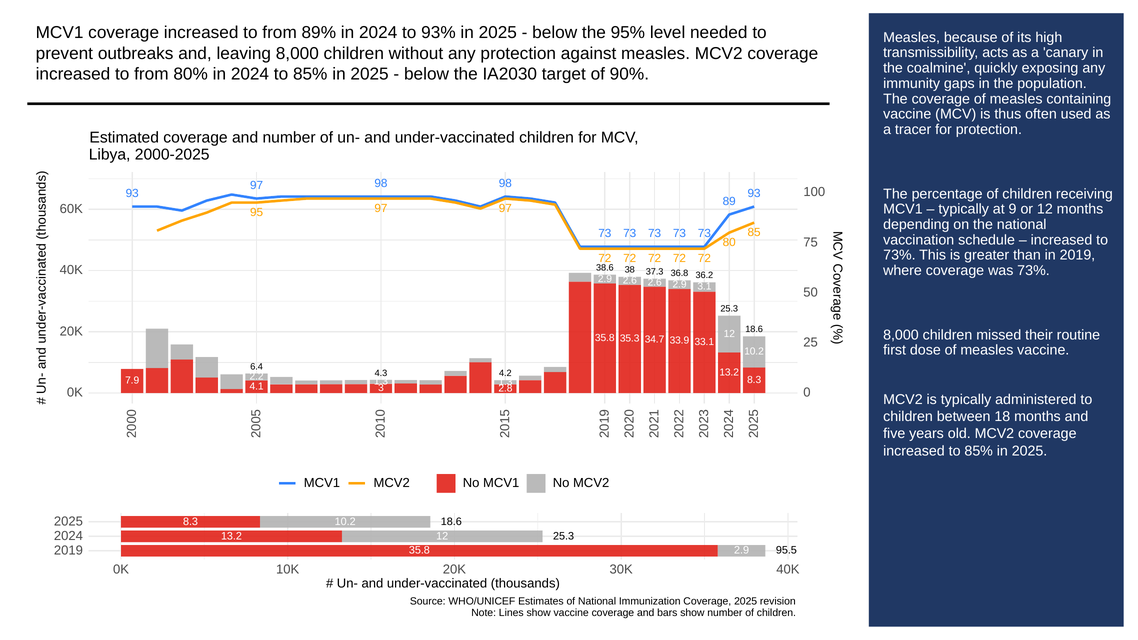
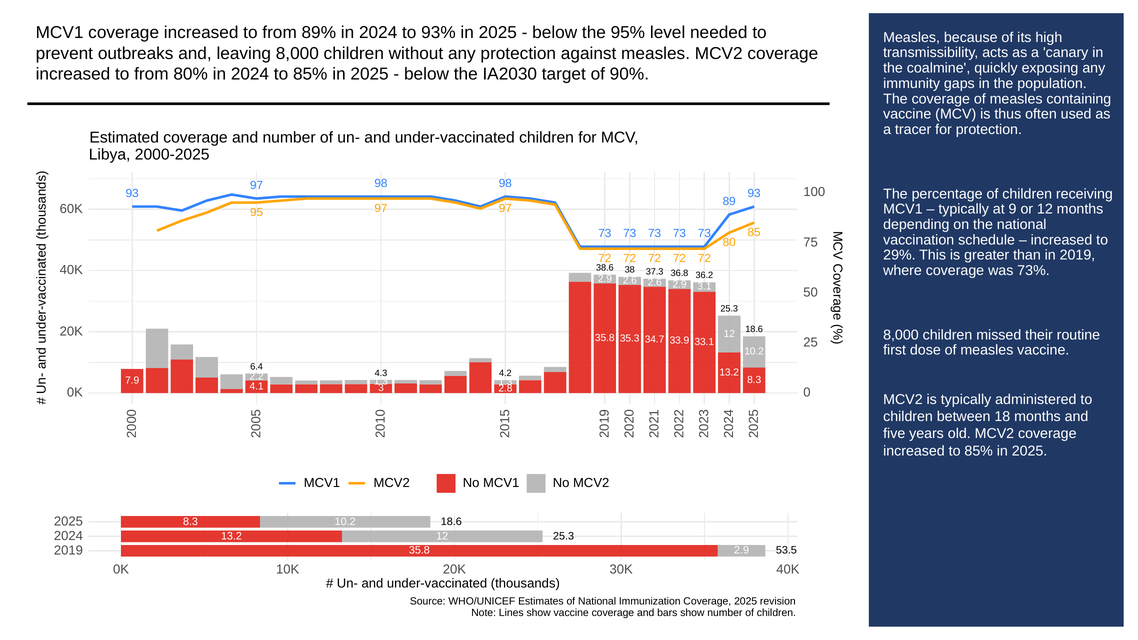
73% at (899, 255): 73% -> 29%
95.5: 95.5 -> 53.5
